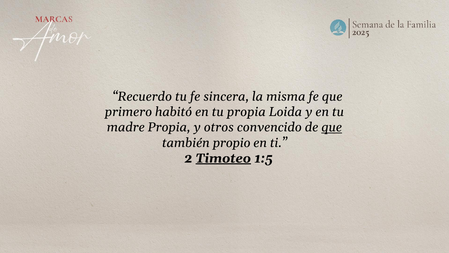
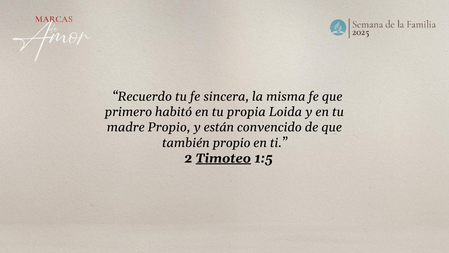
madre Propia: Propia -> Propio
otros: otros -> están
que at (332, 127) underline: present -> none
